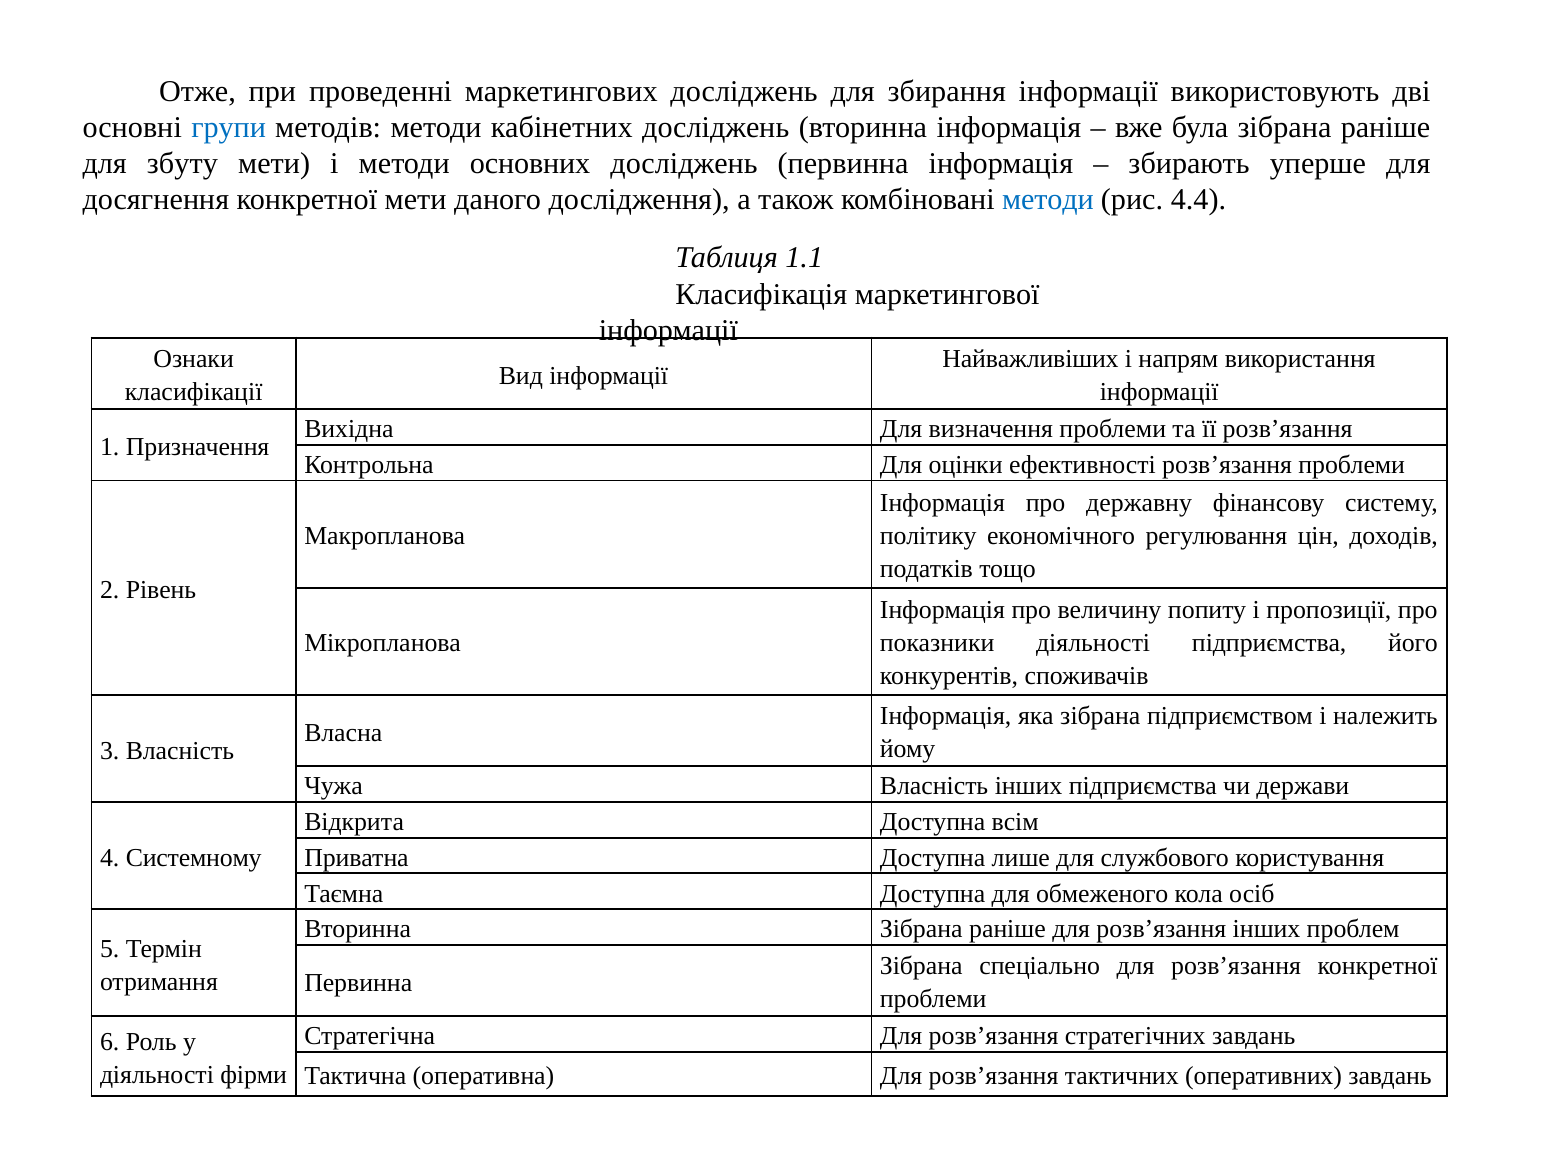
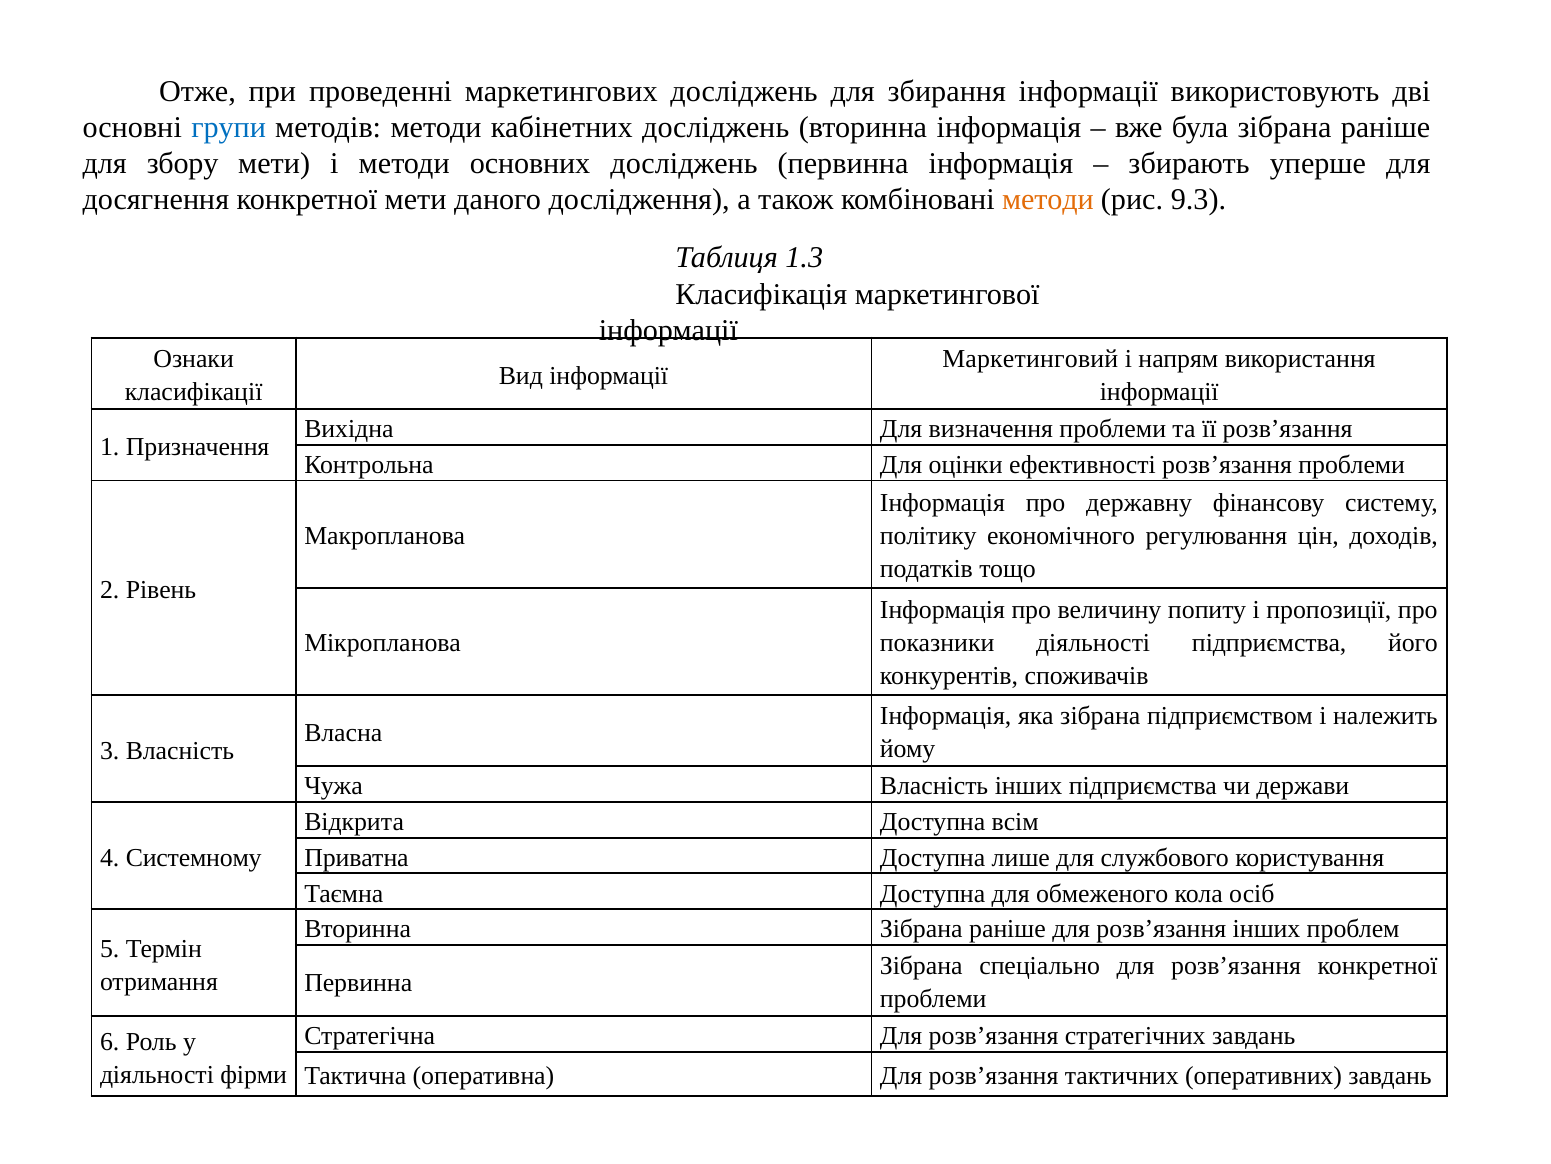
збуту: збуту -> збору
методи at (1048, 200) colour: blue -> orange
4.4: 4.4 -> 9.3
1.1: 1.1 -> 1.3
Найважливіших: Найважливіших -> Маркетинговий
